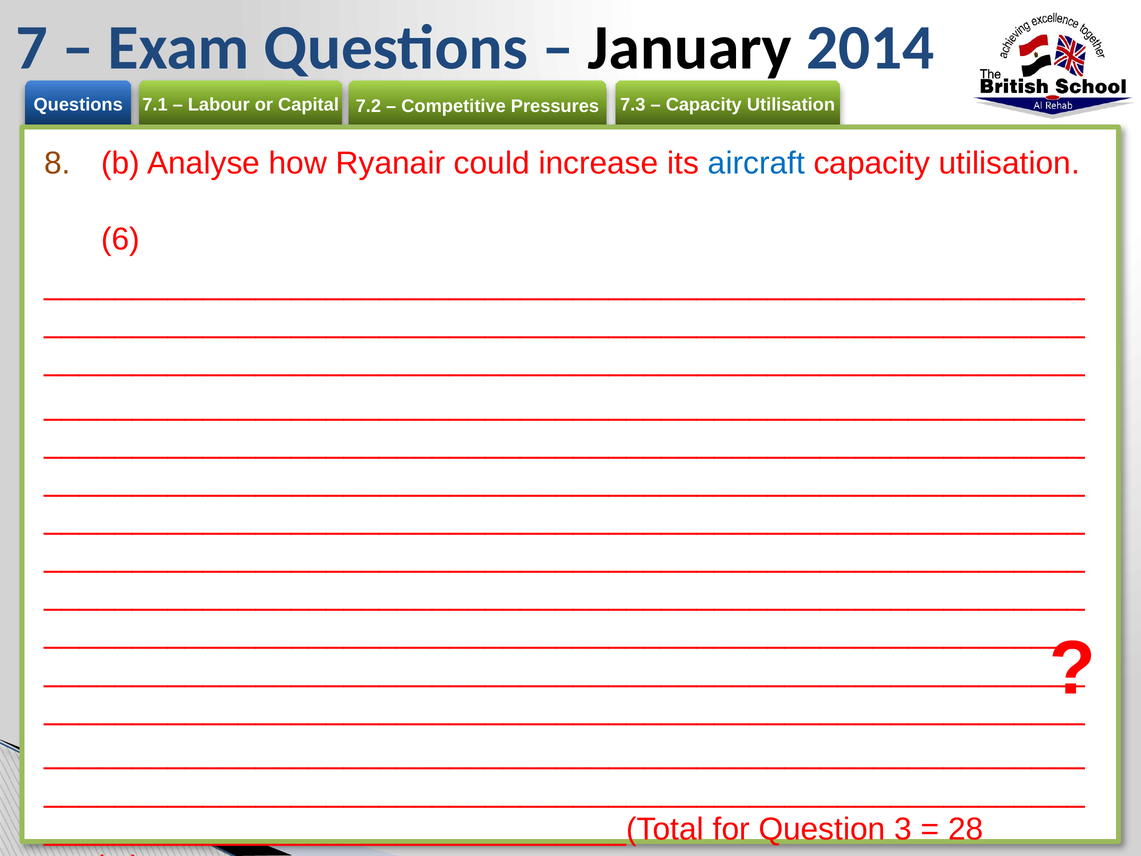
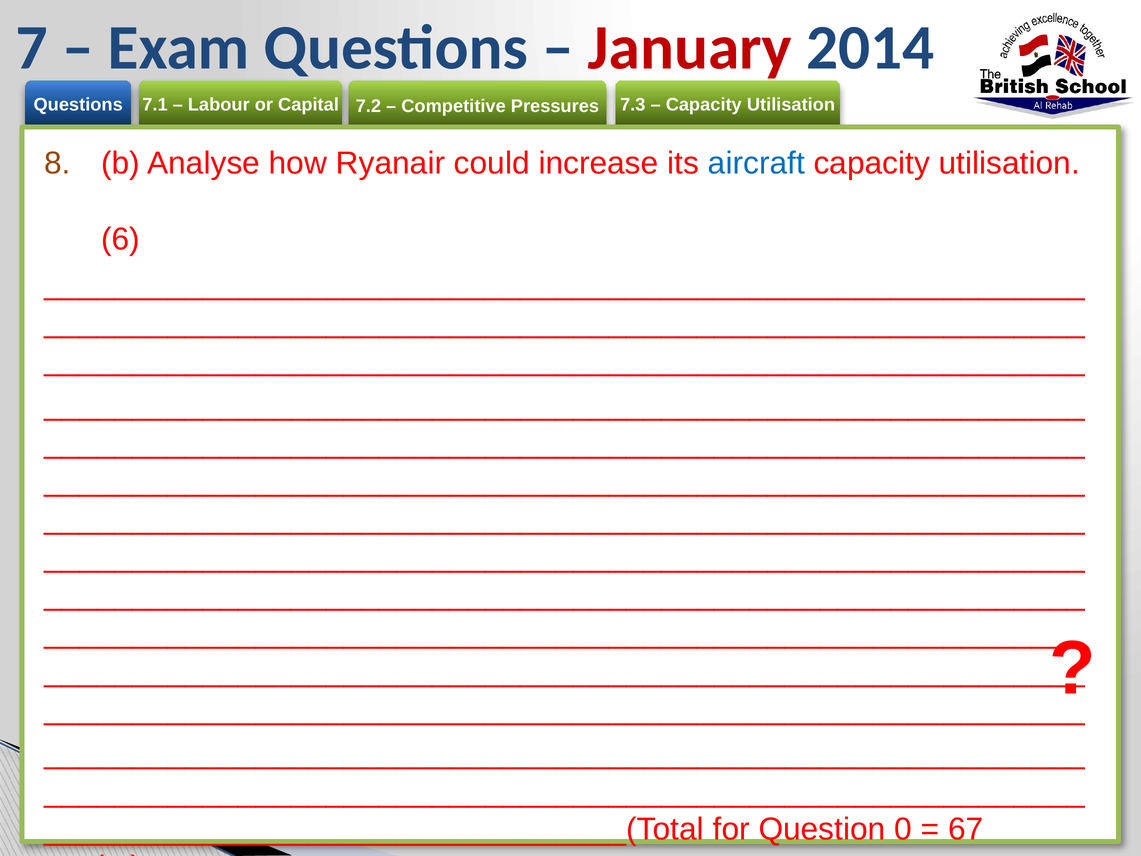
January colour: black -> red
3: 3 -> 0
28: 28 -> 67
